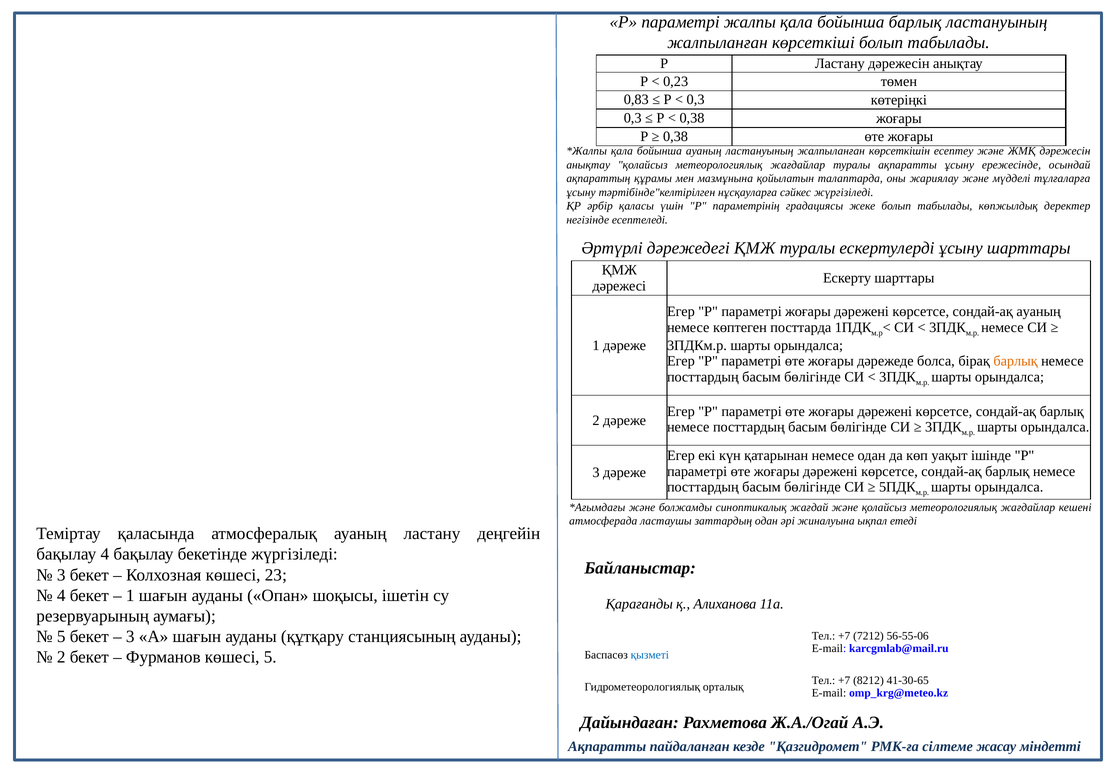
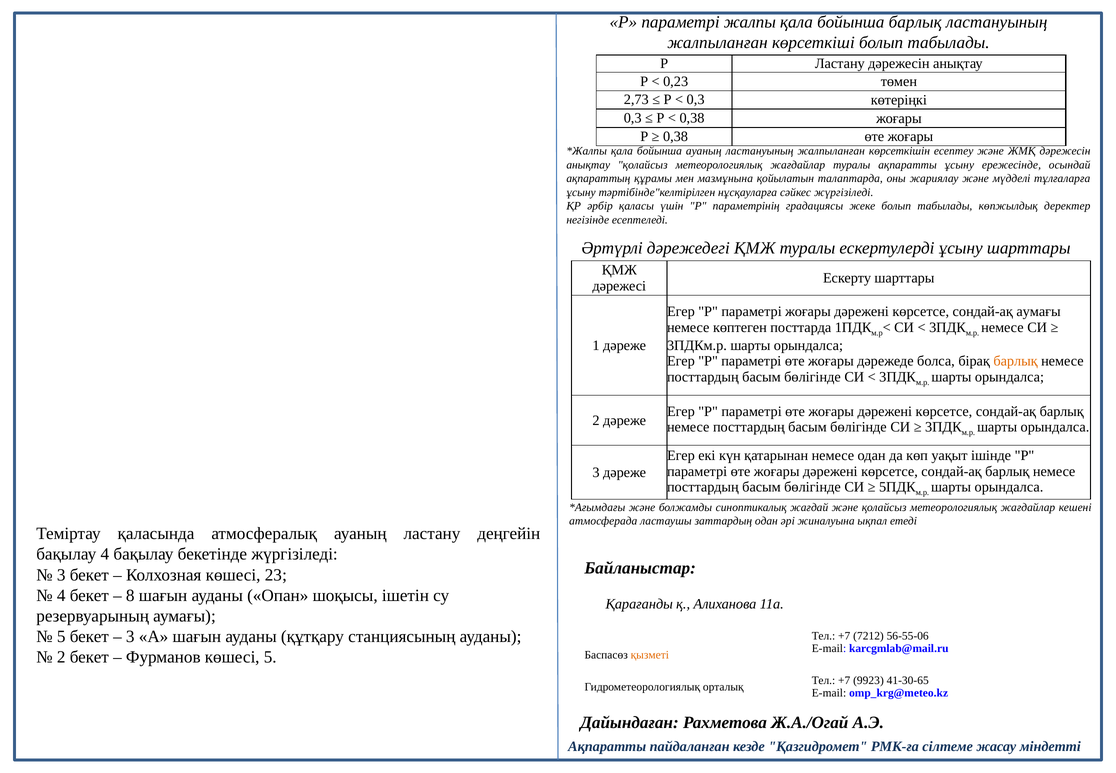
0,83: 0,83 -> 2,73
сондай-ақ ауаның: ауаның -> аумағы
1 at (130, 595): 1 -> 8
қызметі colour: blue -> orange
8212: 8212 -> 9923
